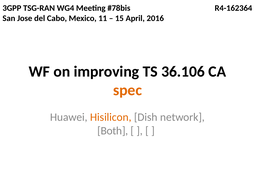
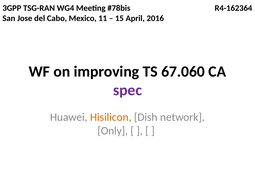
36.106: 36.106 -> 67.060
spec colour: orange -> purple
Both: Both -> Only
